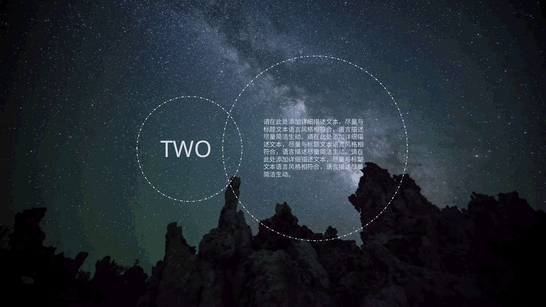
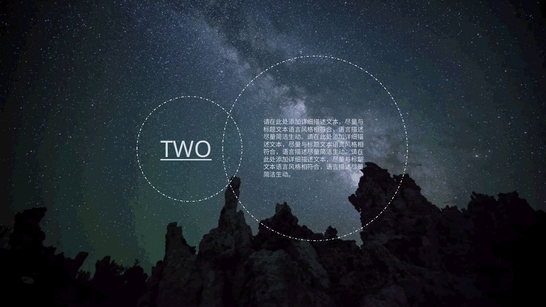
TWO underline: none -> present
